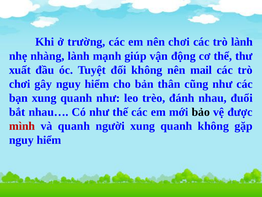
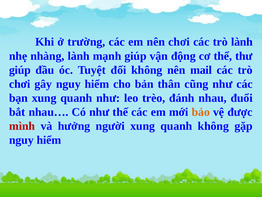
xuất at (20, 70): xuất -> giúp
bảo colour: black -> orange
và quanh: quanh -> hưởng
